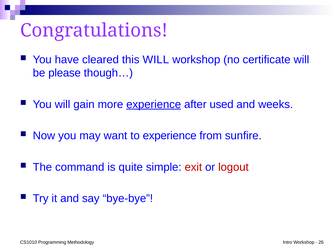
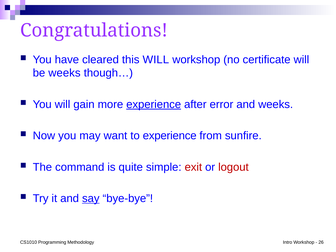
be please: please -> weeks
used: used -> error
say underline: none -> present
